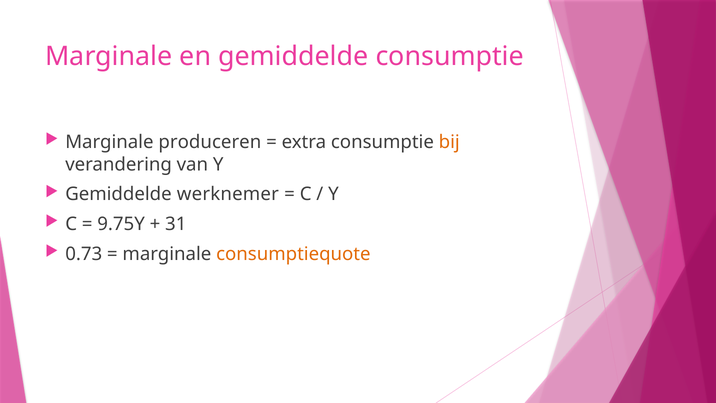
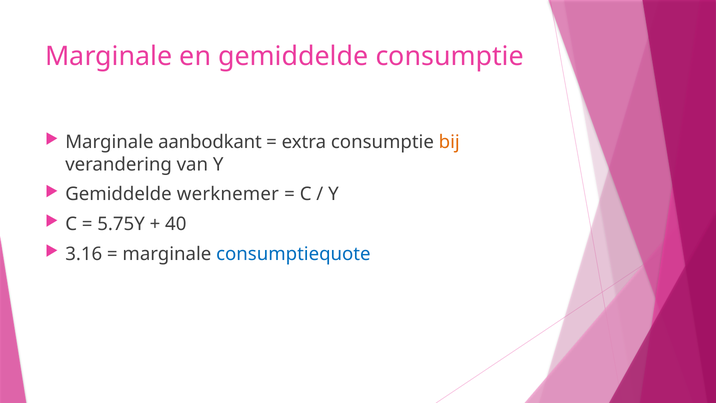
produceren: produceren -> aanbodkant
9.75Y: 9.75Y -> 5.75Y
31: 31 -> 40
0.73: 0.73 -> 3.16
consumptiequote colour: orange -> blue
